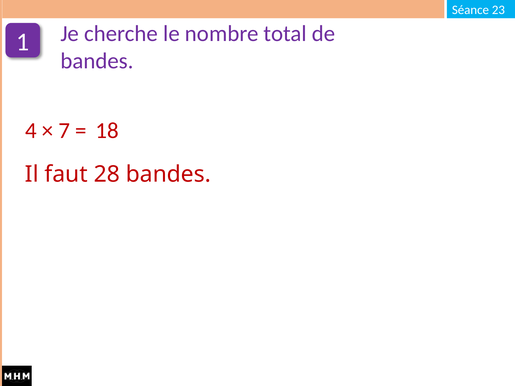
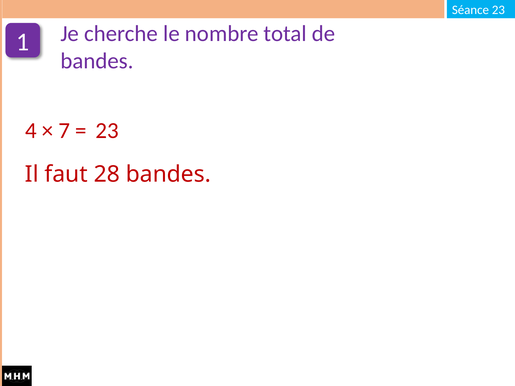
18 at (107, 131): 18 -> 23
